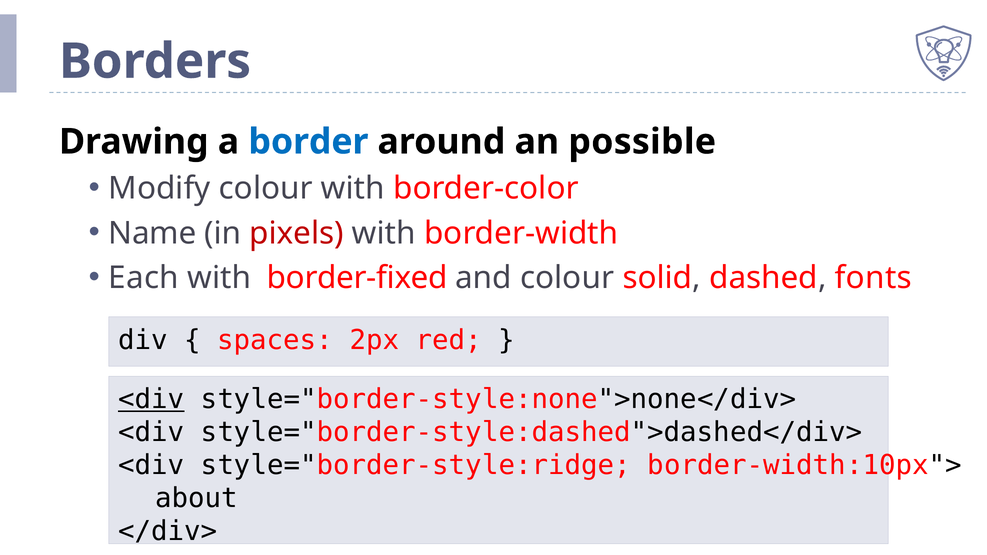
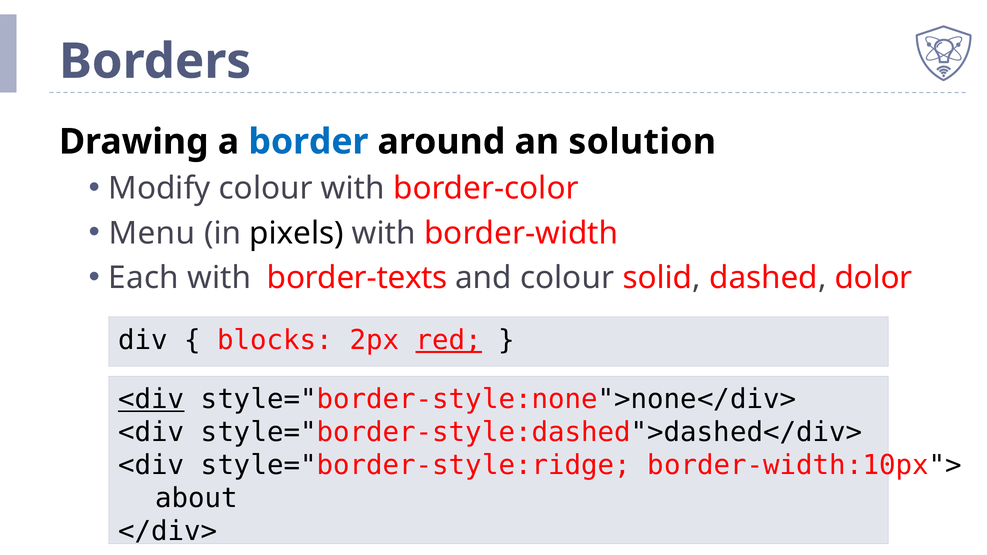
possible: possible -> solution
Name: Name -> Menu
pixels colour: red -> black
border-fixed: border-fixed -> border-texts
fonts: fonts -> dolor
spaces: spaces -> blocks
red underline: none -> present
